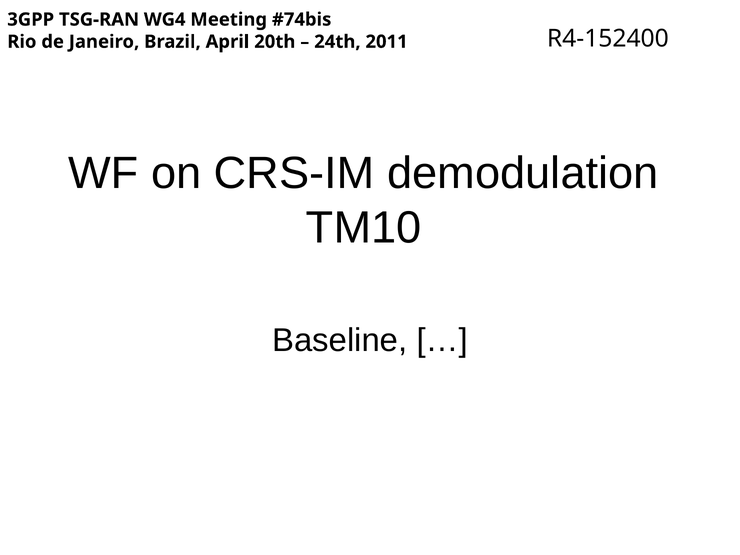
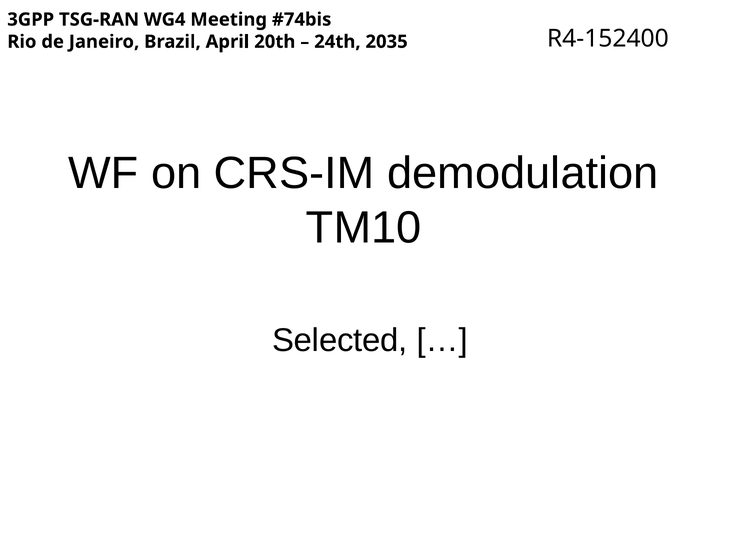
2011: 2011 -> 2035
Baseline: Baseline -> Selected
